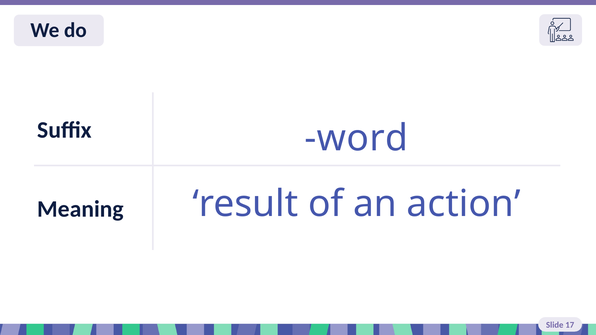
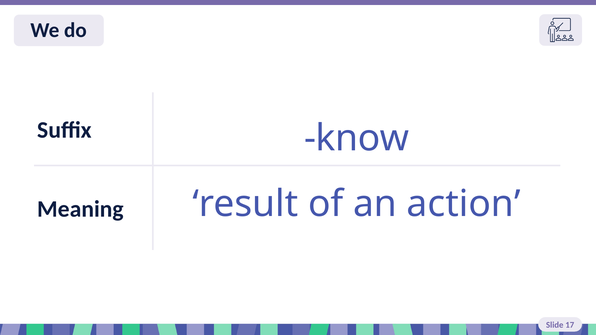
word: word -> know
